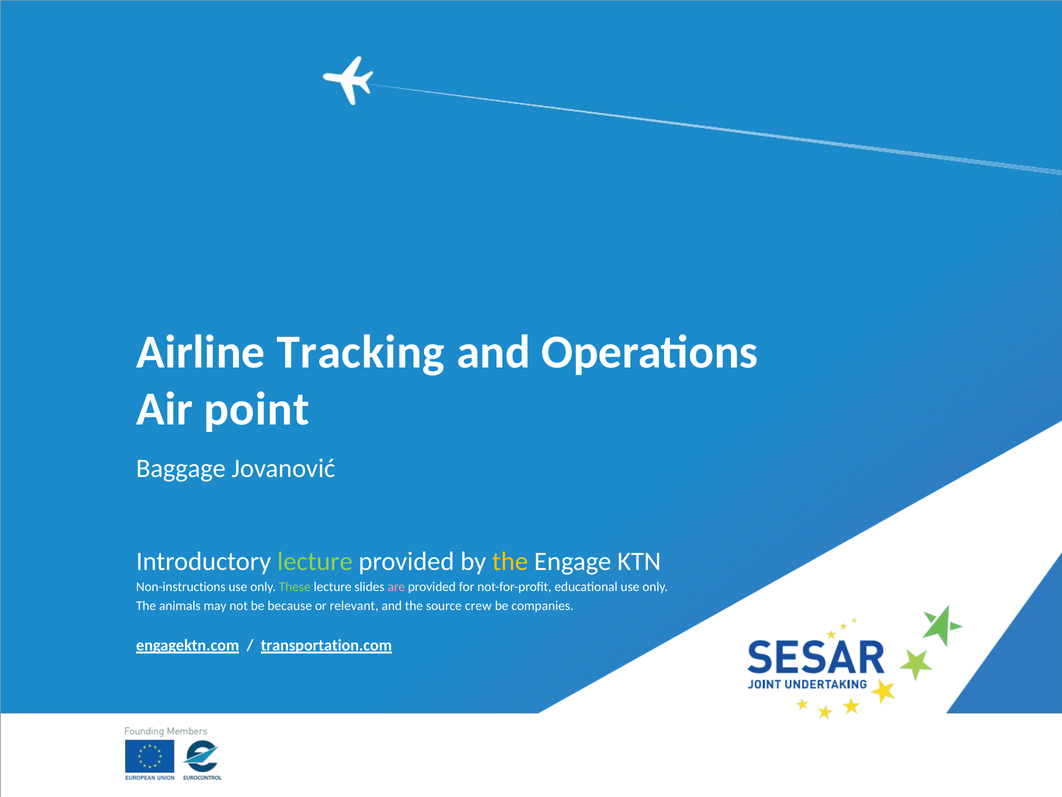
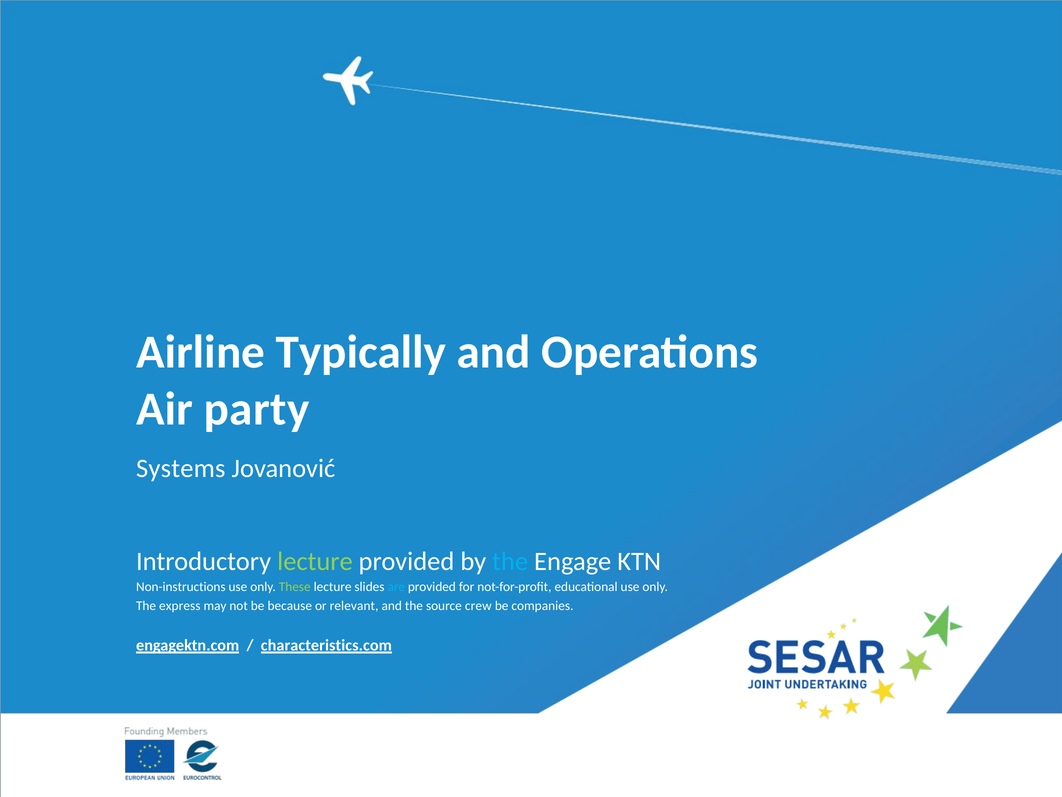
Tracking: Tracking -> Typically
point: point -> party
Baggage: Baggage -> Systems
the at (510, 561) colour: yellow -> light blue
are colour: pink -> light blue
animals: animals -> express
transportation.com: transportation.com -> characteristics.com
